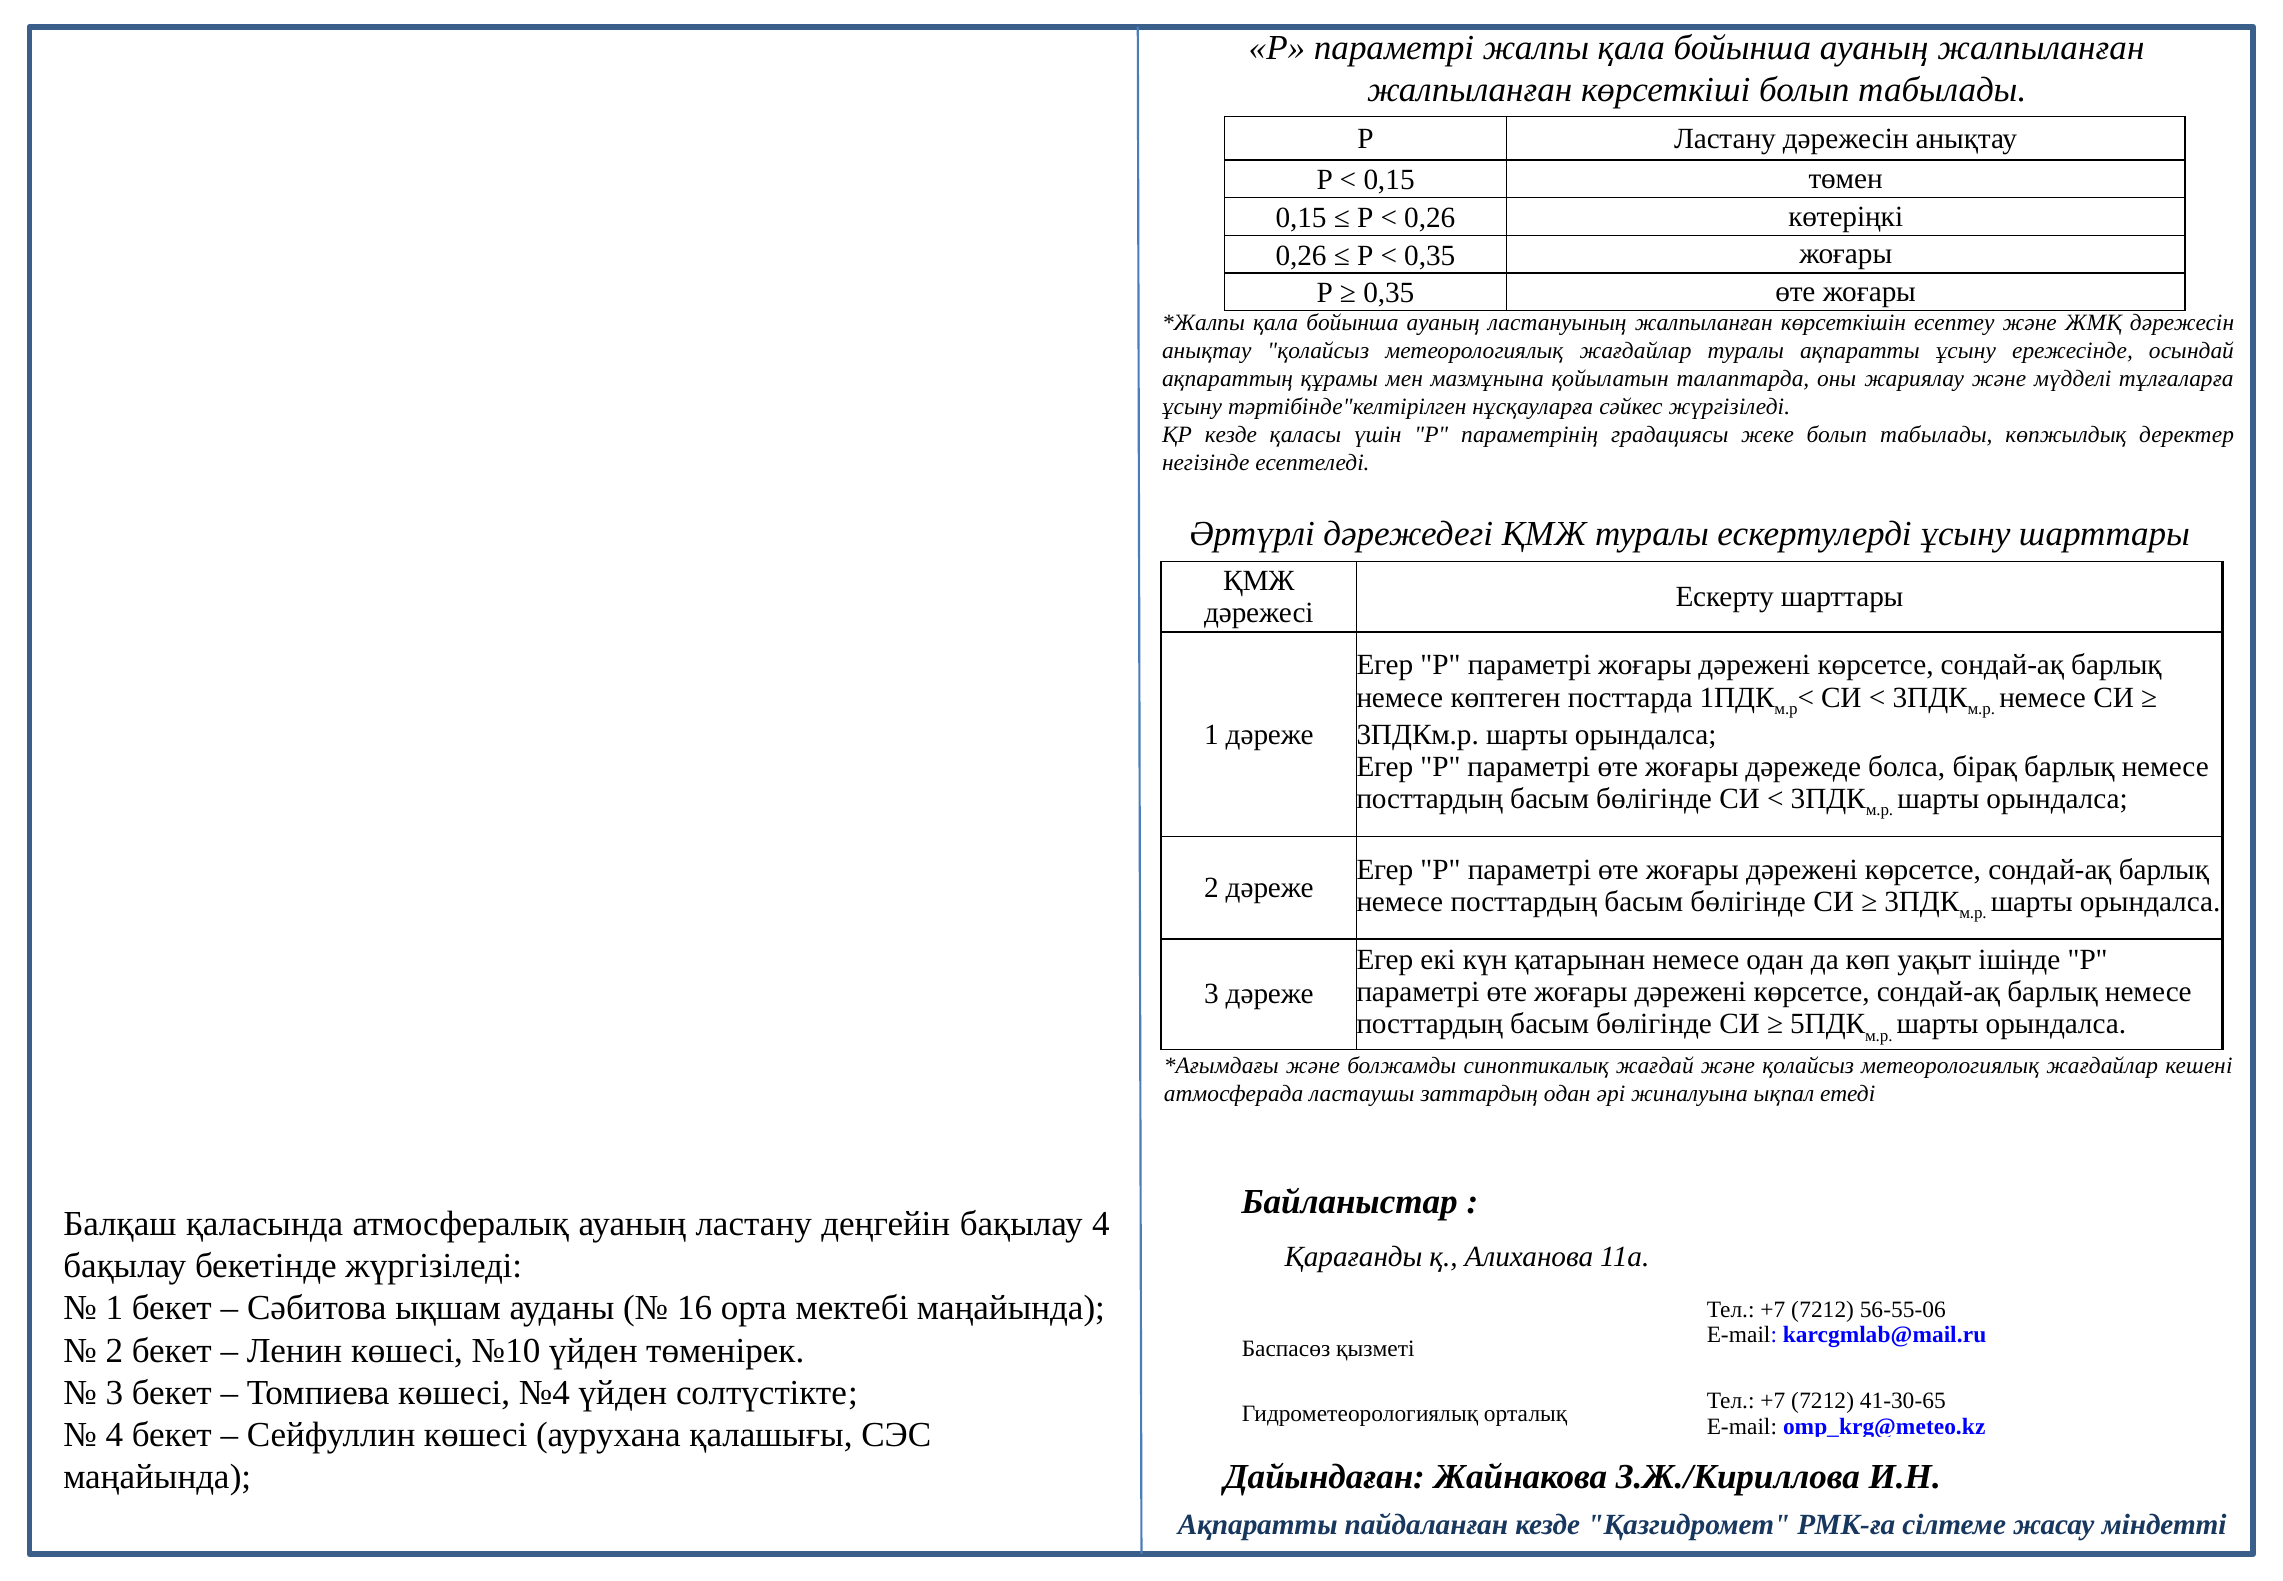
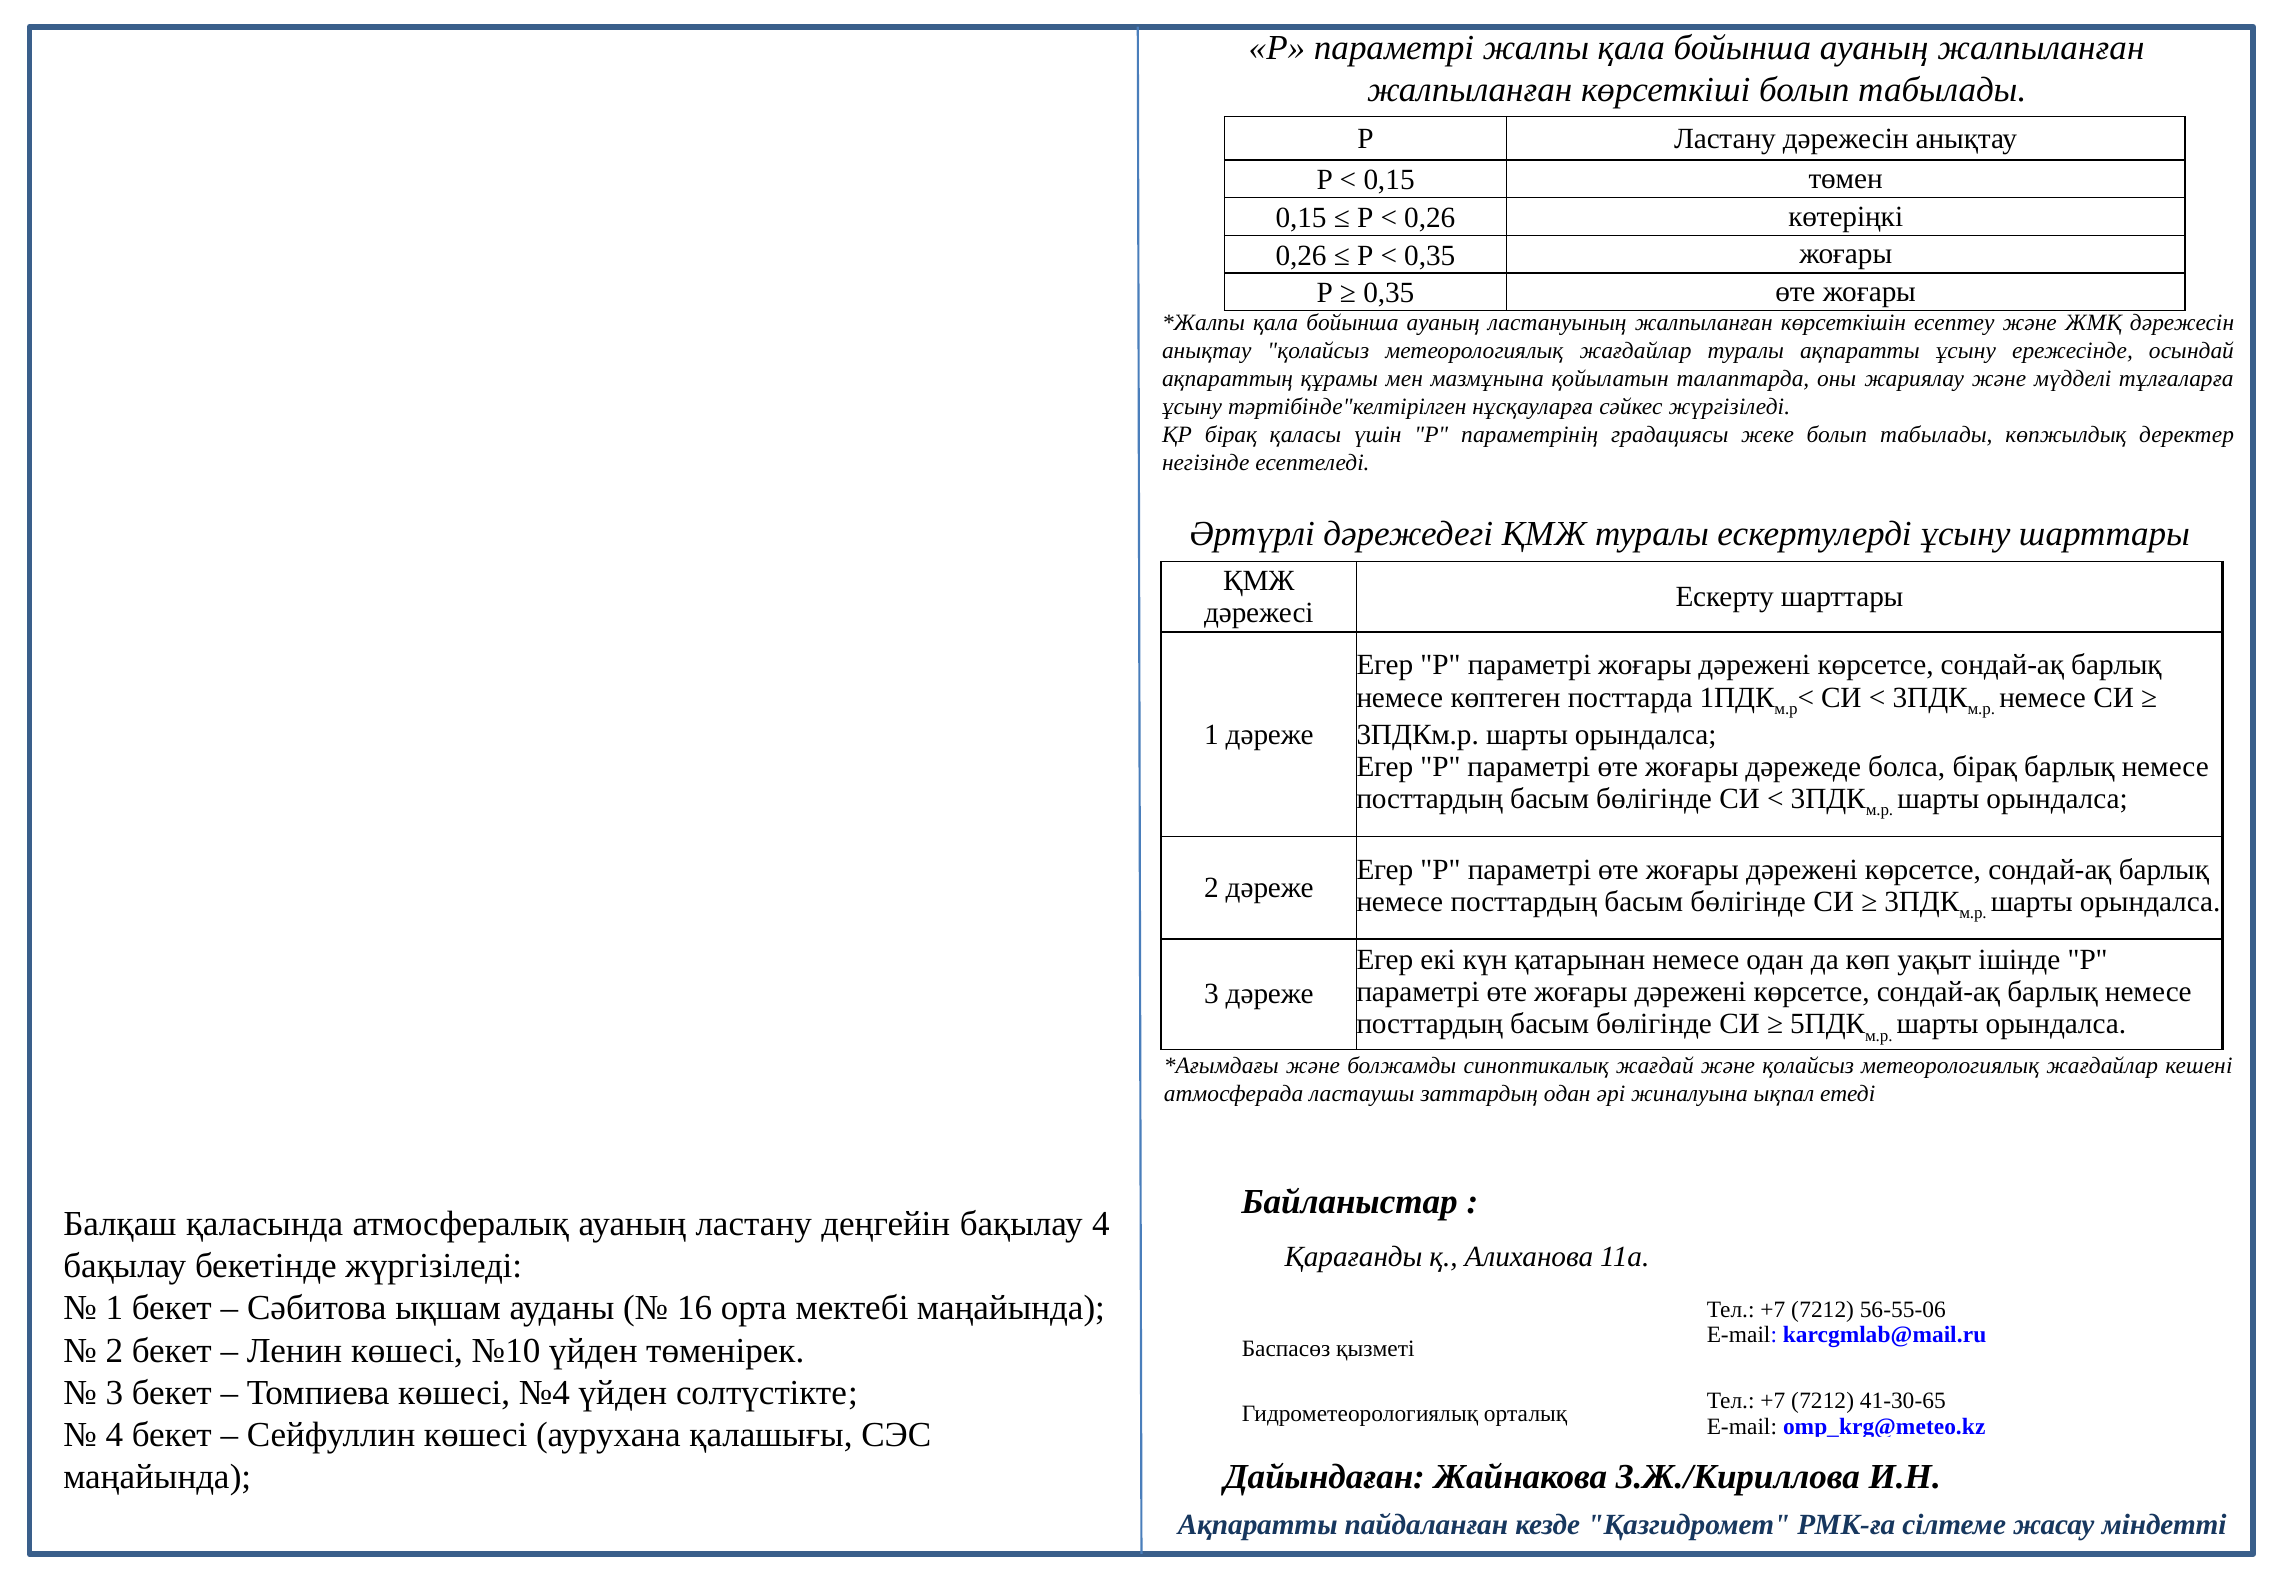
ҚР кезде: кезде -> бірақ
